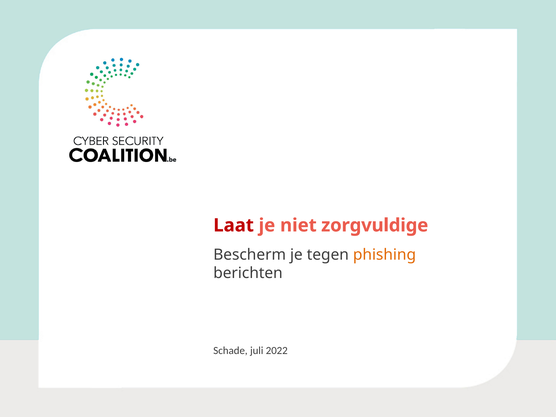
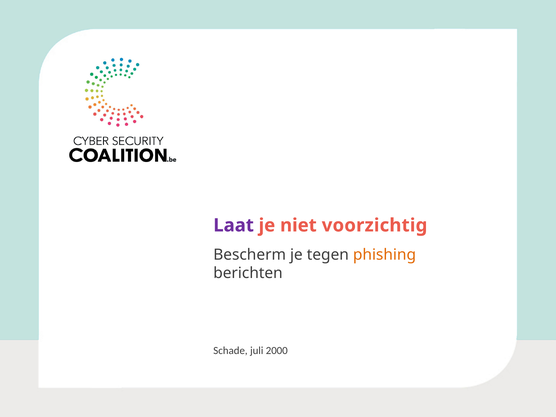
Laat colour: red -> purple
zorgvuldige: zorgvuldige -> voorzichtig
2022: 2022 -> 2000
